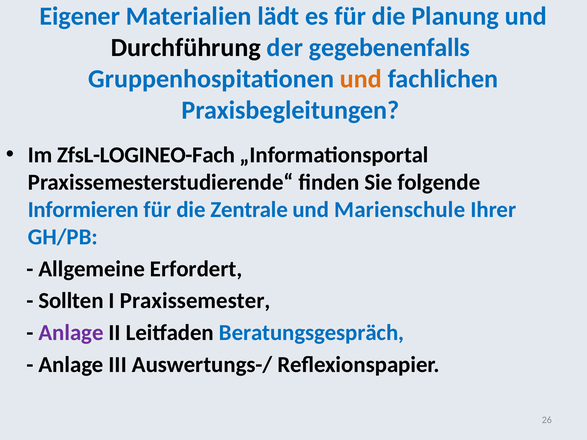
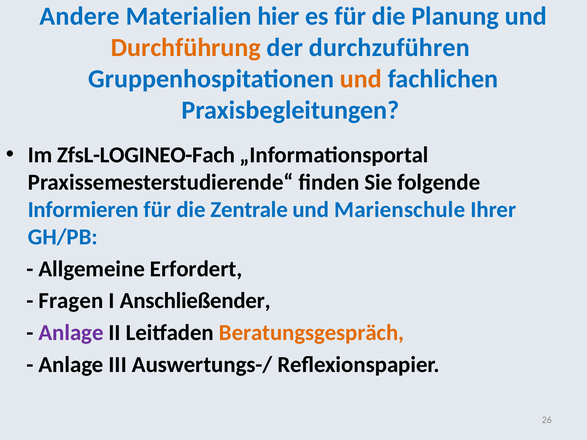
Eigener: Eigener -> Andere
lädt: lädt -> hier
Durchführung colour: black -> orange
gegebenenfalls: gegebenenfalls -> durchzuführen
Sollten: Sollten -> Fragen
Praxissemester: Praxissemester -> Anschließender
Beratungsgespräch colour: blue -> orange
